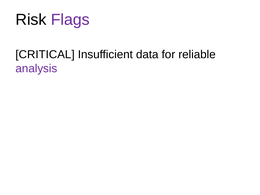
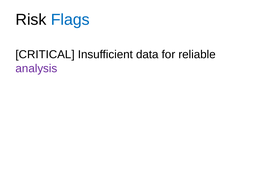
Flags colour: purple -> blue
